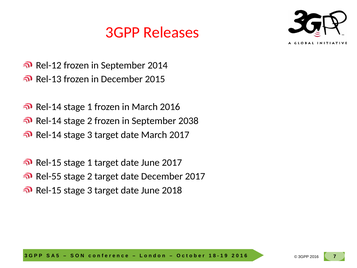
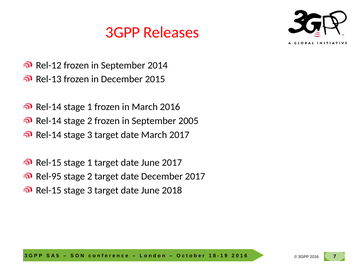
2038: 2038 -> 2005
Rel-55: Rel-55 -> Rel-95
